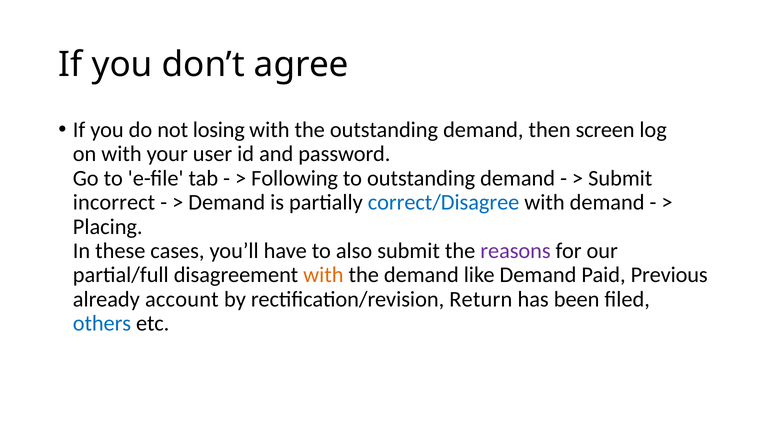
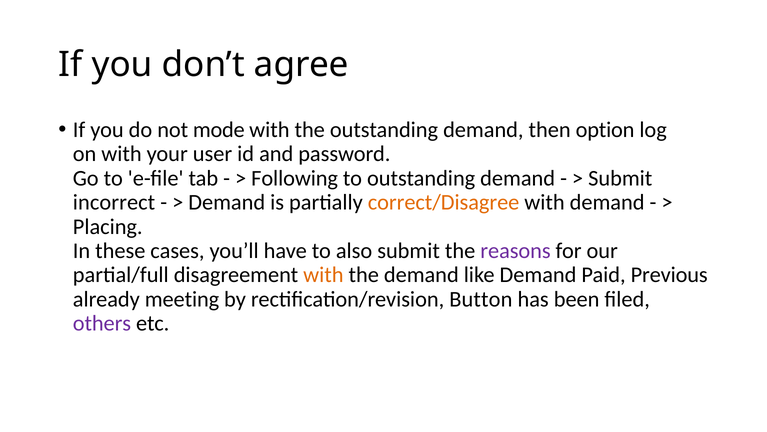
losing: losing -> mode
screen: screen -> option
correct/Disagree colour: blue -> orange
account: account -> meeting
Return: Return -> Button
others colour: blue -> purple
